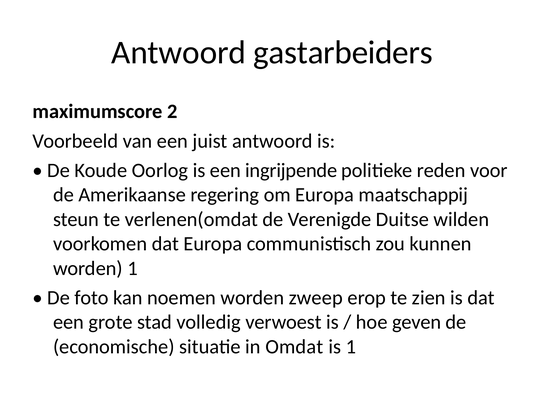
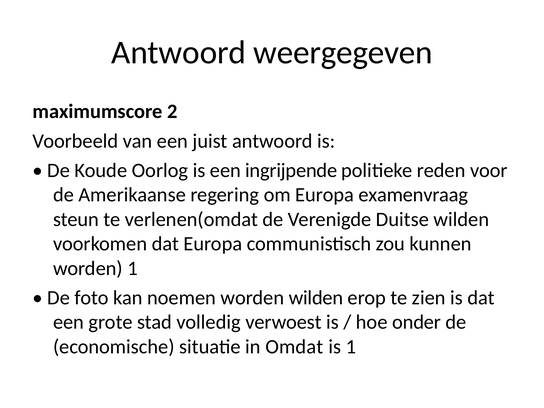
gastarbeiders: gastarbeiders -> weergegeven
maatschappij: maatschappij -> examenvraag
worden zweep: zweep -> wilden
geven: geven -> onder
